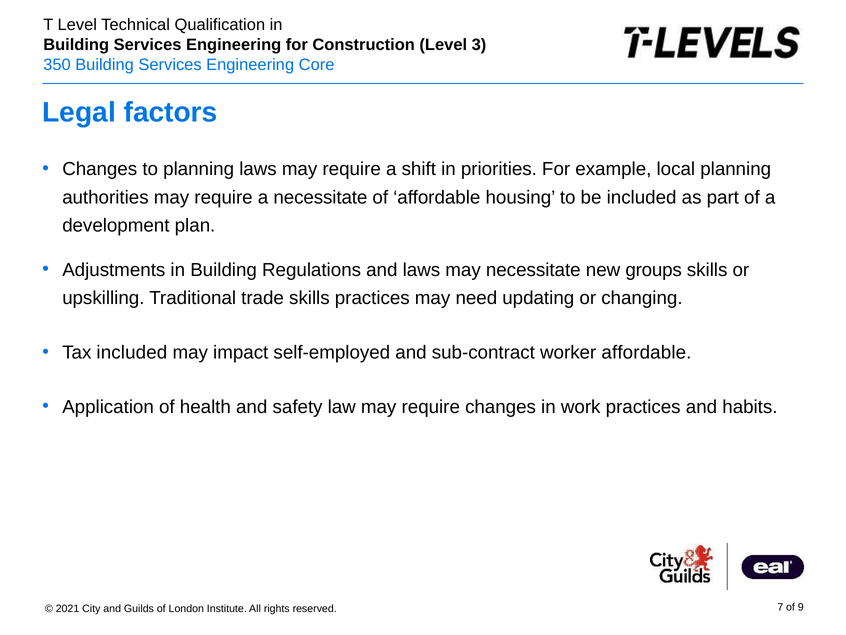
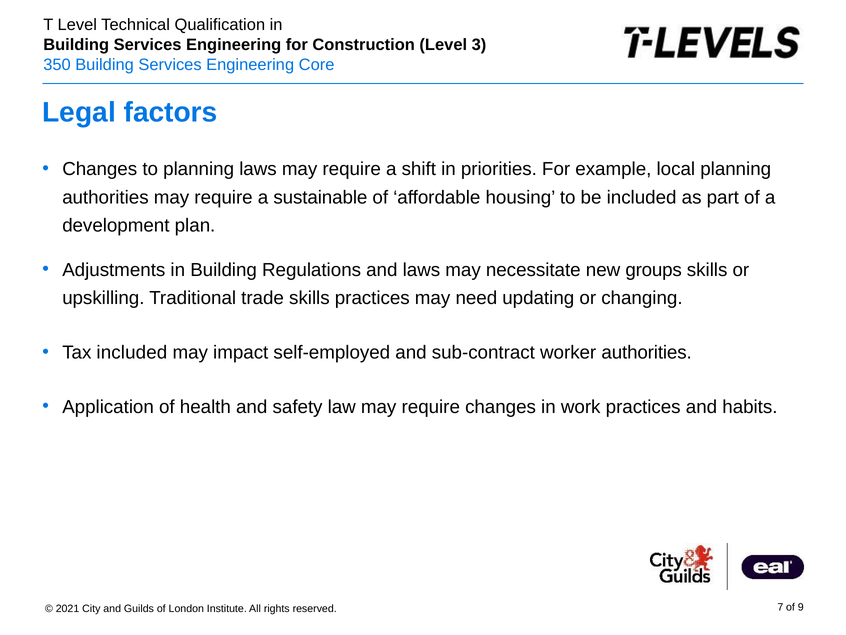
a necessitate: necessitate -> sustainable
worker affordable: affordable -> authorities
